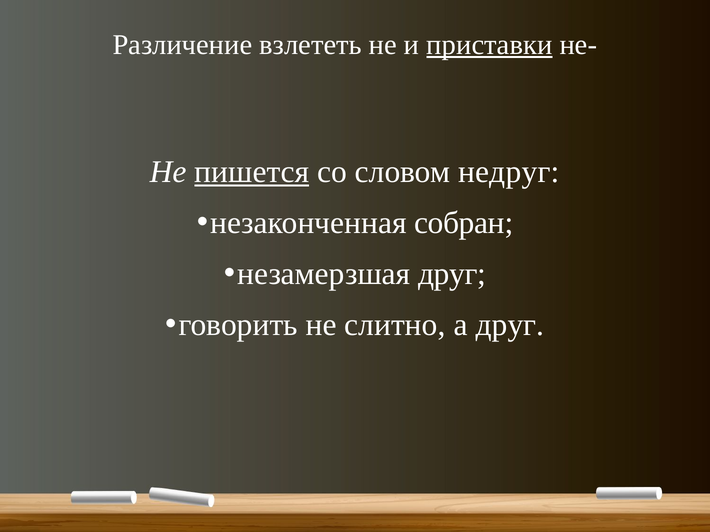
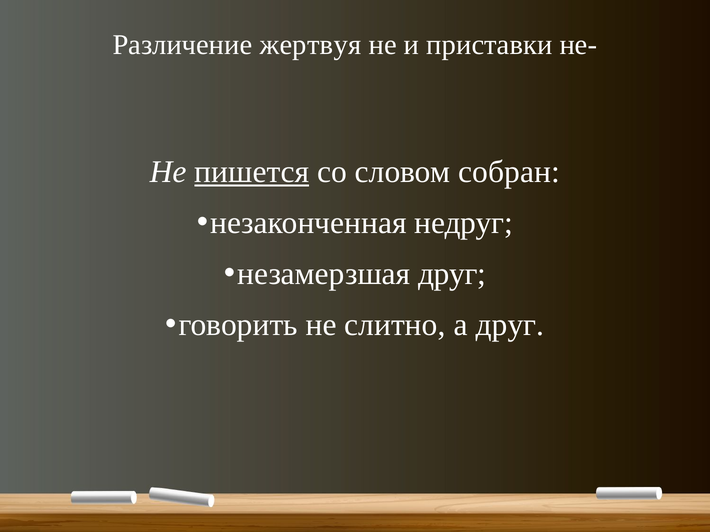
взлететь: взлететь -> жертвуя
приставки underline: present -> none
недруг: недруг -> собран
собран: собран -> недруг
